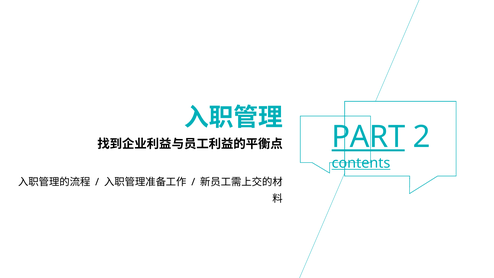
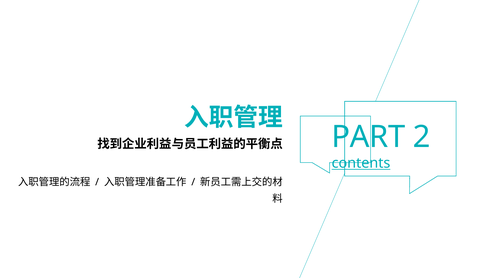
PART underline: present -> none
